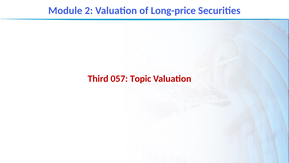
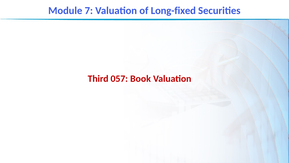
2: 2 -> 7
Long-price: Long-price -> Long-fixed
Topic: Topic -> Book
